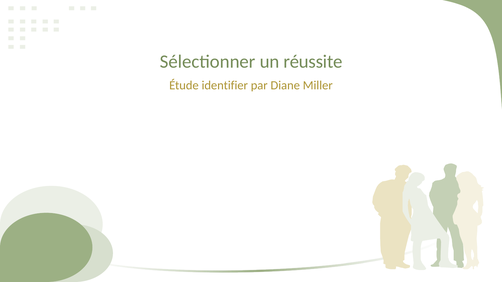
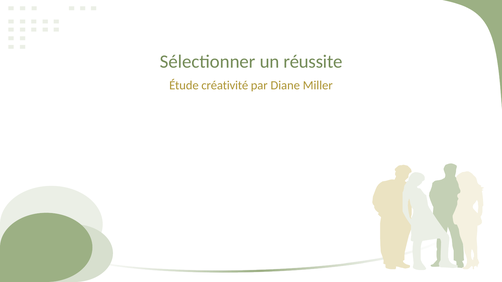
identifier: identifier -> créativité
